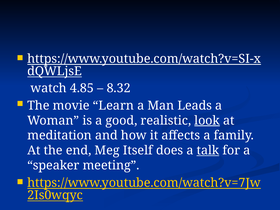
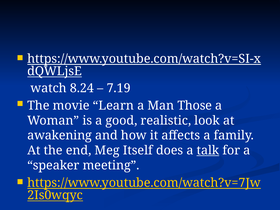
4.85: 4.85 -> 8.24
8.32: 8.32 -> 7.19
Leads: Leads -> Those
look underline: present -> none
meditation: meditation -> awakening
